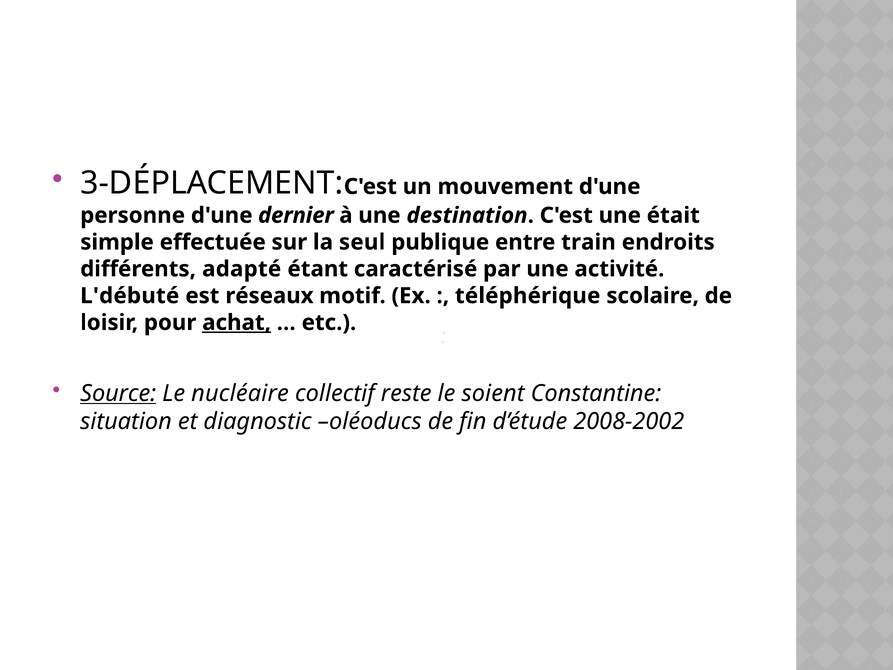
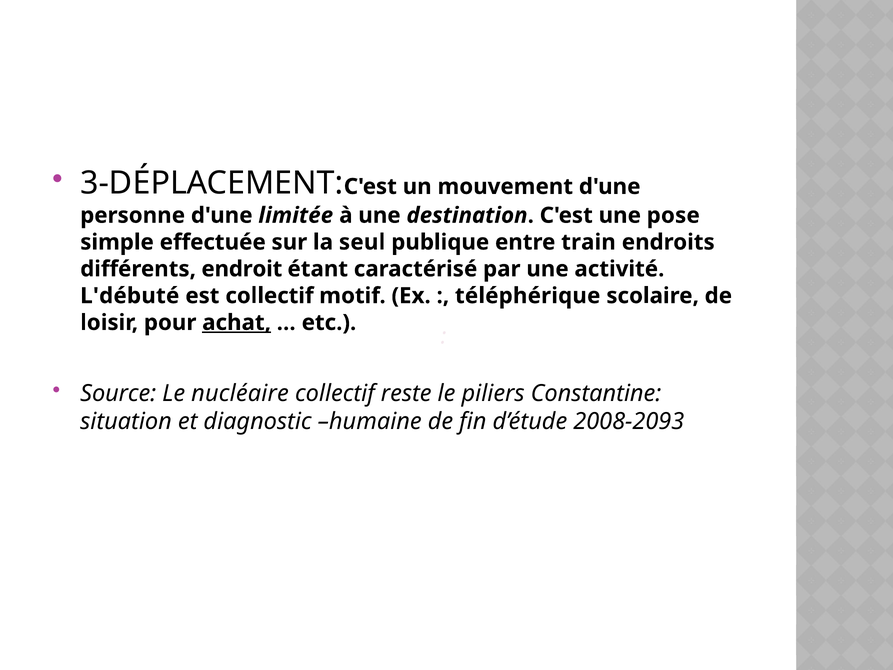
dernier: dernier -> limitée
était: était -> pose
adapté: adapté -> endroit
est réseaux: réseaux -> collectif
Source underline: present -> none
soient: soient -> piliers
oléoducs: oléoducs -> humaine
2008-2002: 2008-2002 -> 2008-2093
